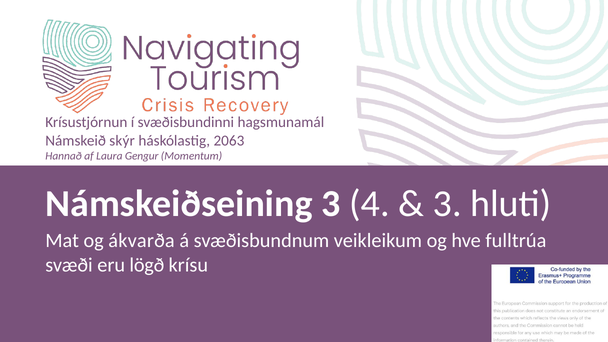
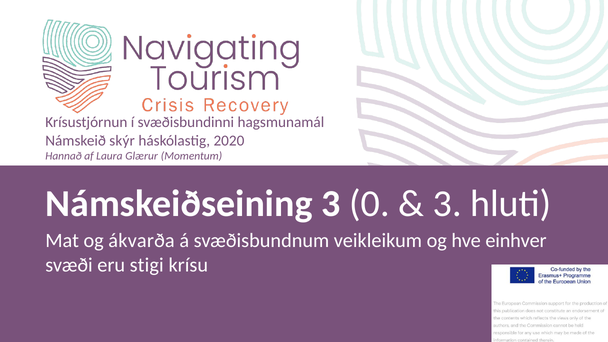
2063: 2063 -> 2020
Gengur: Gengur -> Glærur
4: 4 -> 0
fulltrúa: fulltrúa -> einhver
lögð: lögð -> stigi
